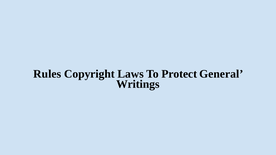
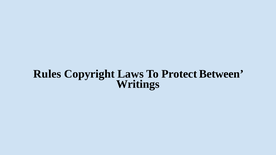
General: General -> Between
